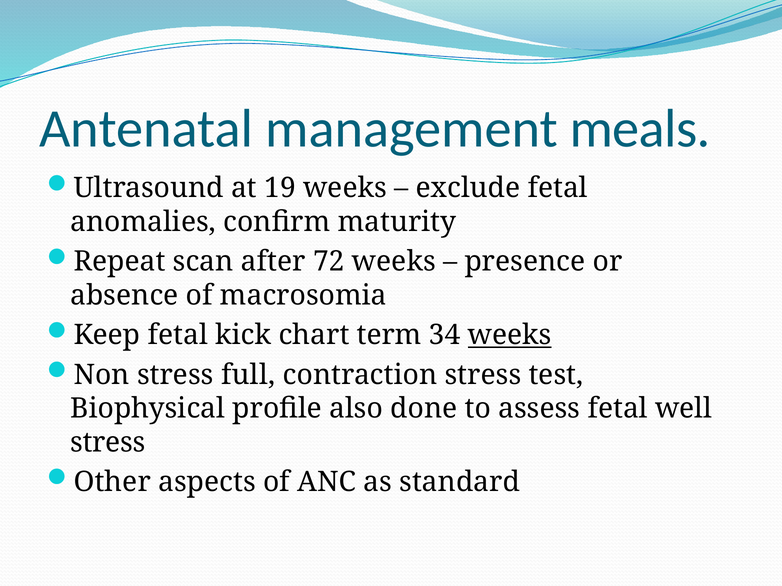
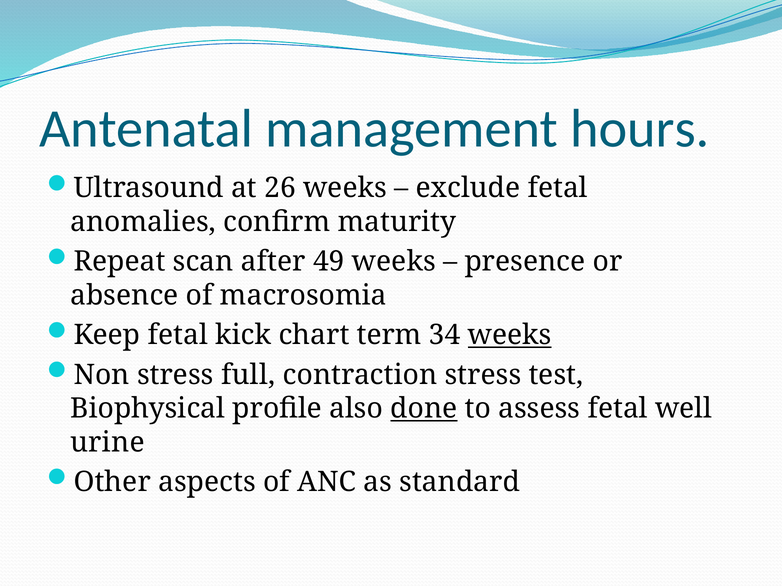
meals: meals -> hours
19: 19 -> 26
72: 72 -> 49
done underline: none -> present
stress at (108, 443): stress -> urine
